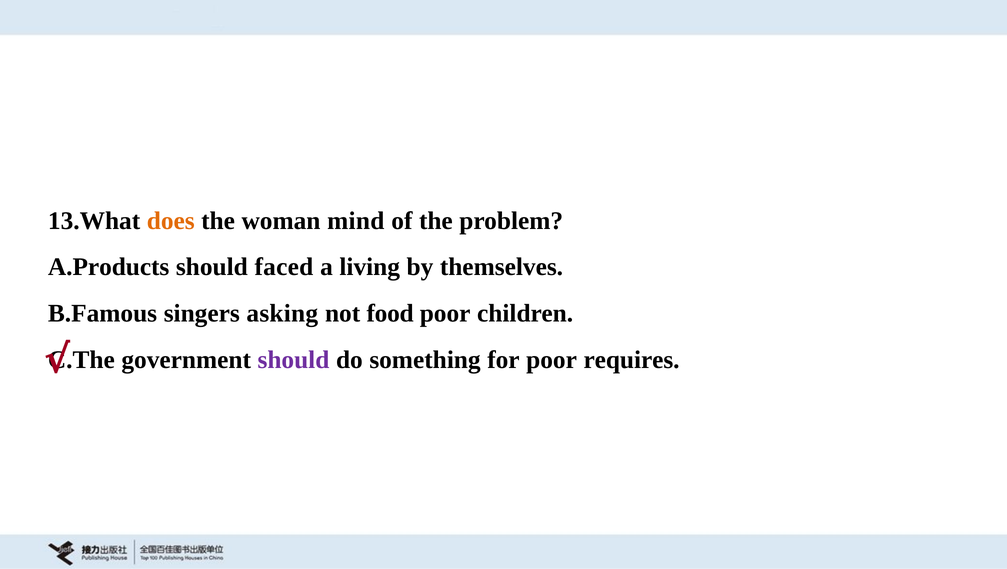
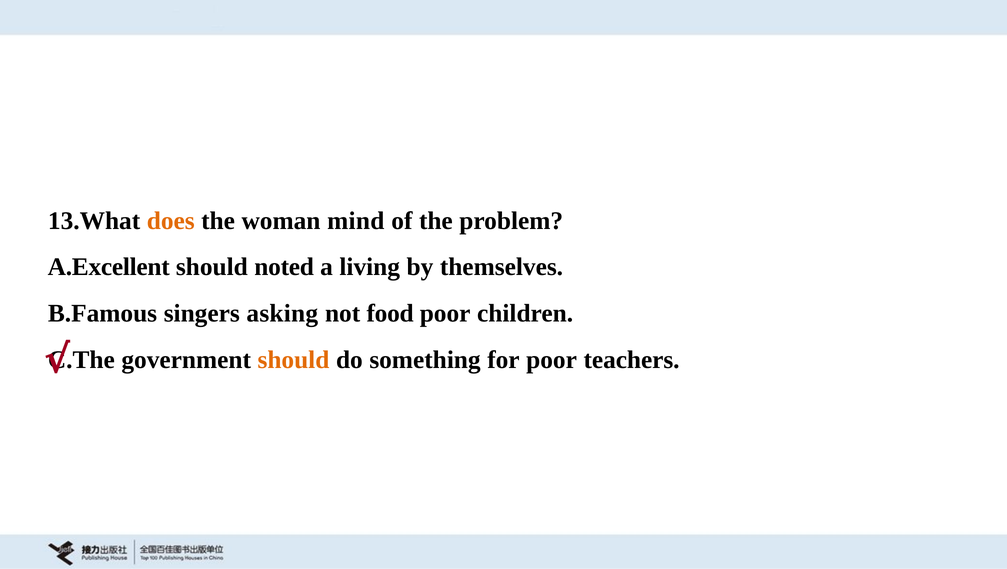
A.Products: A.Products -> A.Excellent
faced: faced -> noted
should at (293, 360) colour: purple -> orange
requires: requires -> teachers
